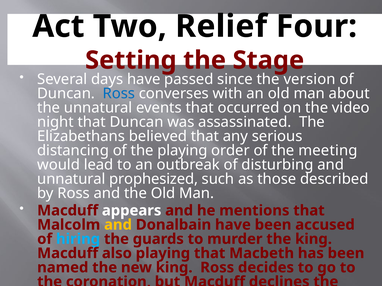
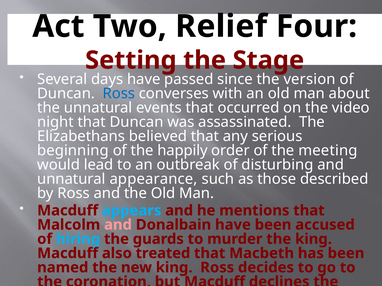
distancing at (73, 151): distancing -> beginning
the playing: playing -> happily
prophesized: prophesized -> appearance
appears colour: white -> light blue
and at (118, 225) colour: yellow -> pink
also playing: playing -> treated
